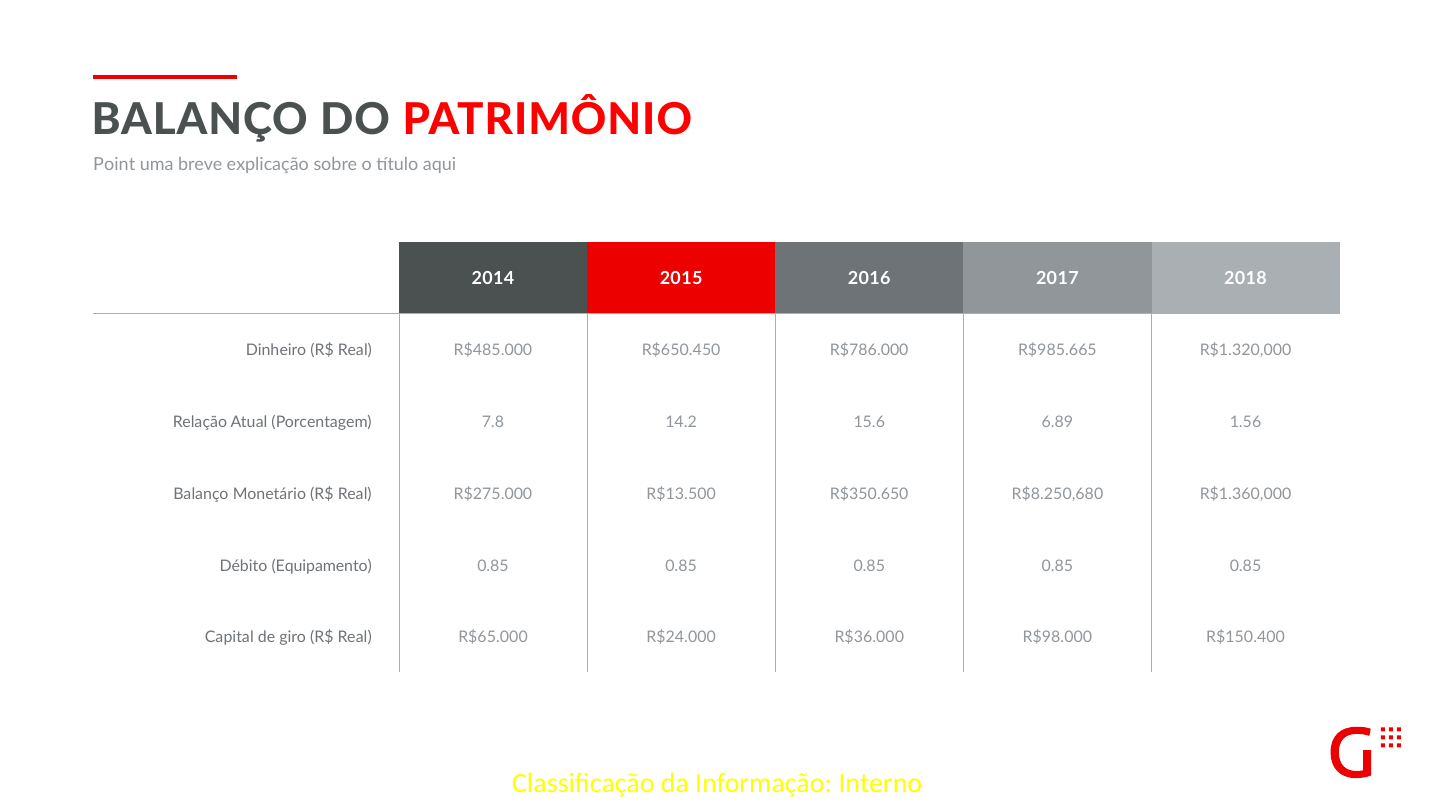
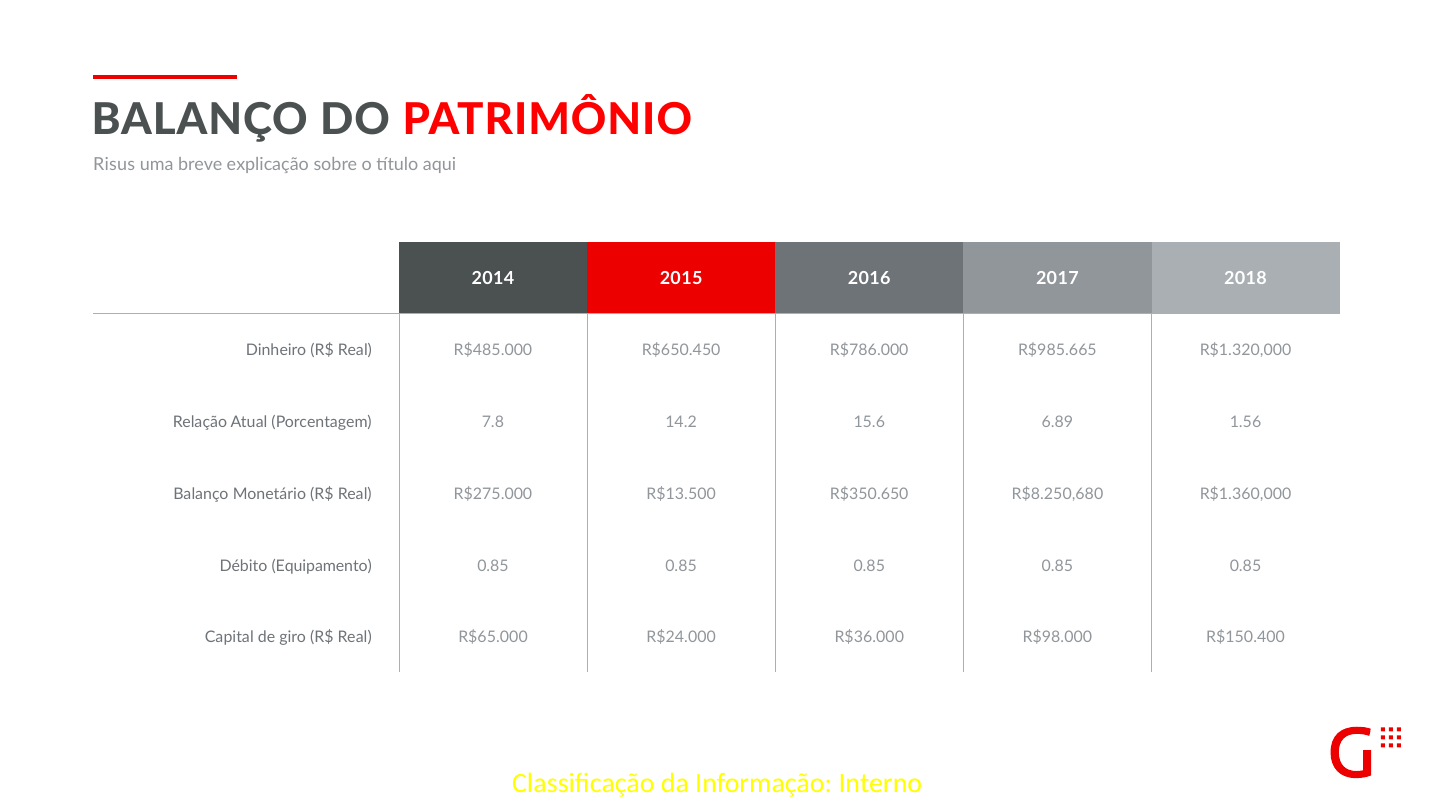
Point: Point -> Risus
